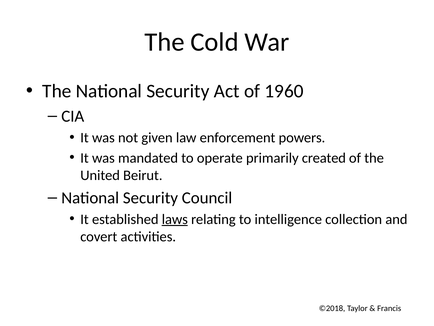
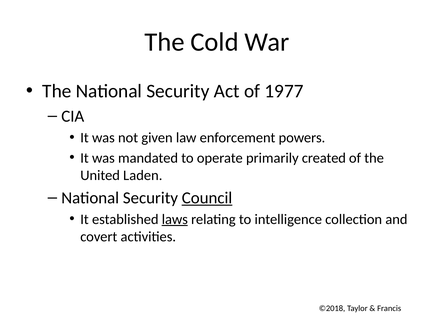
1960: 1960 -> 1977
Beirut: Beirut -> Laden
Council underline: none -> present
